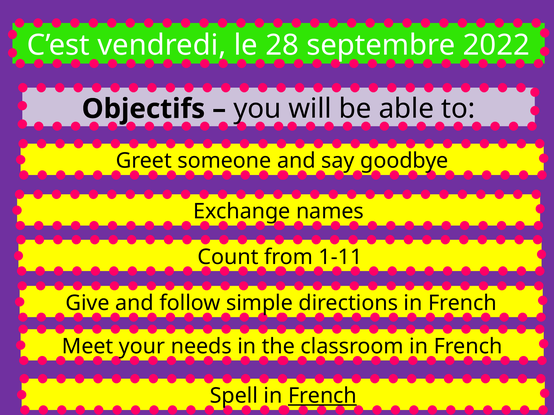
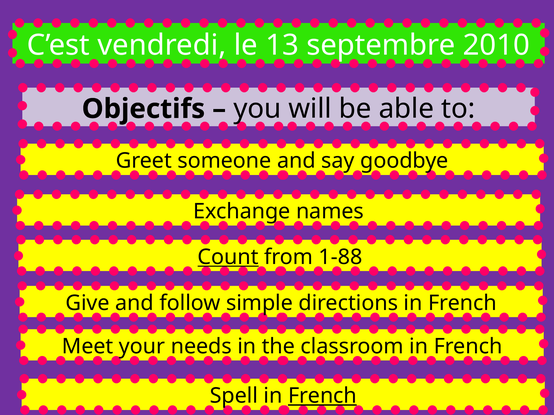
28: 28 -> 13
2022: 2022 -> 2010
Count underline: none -> present
1-11: 1-11 -> 1-88
